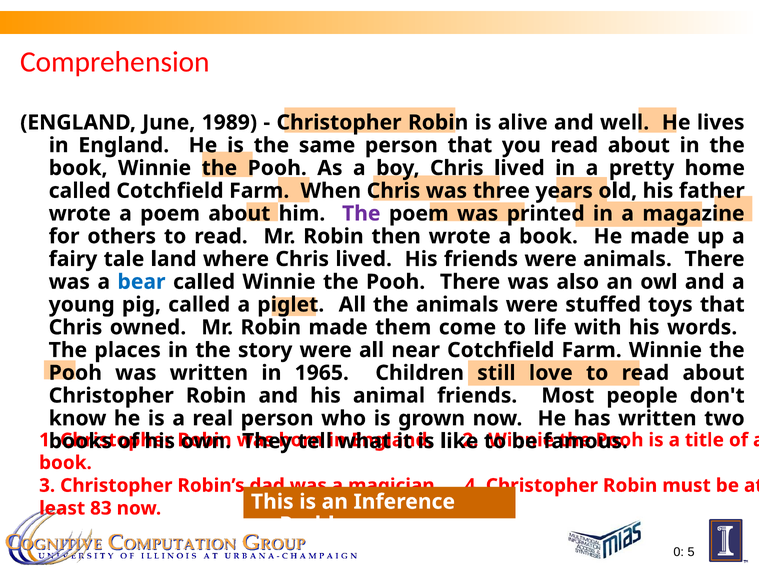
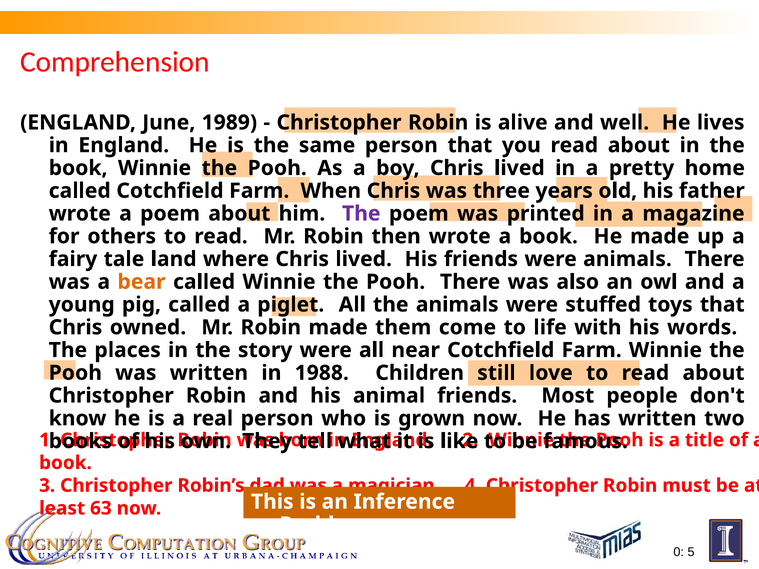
bear colour: blue -> orange
1965: 1965 -> 1988
83: 83 -> 63
